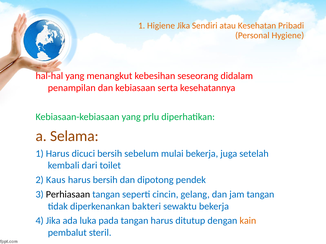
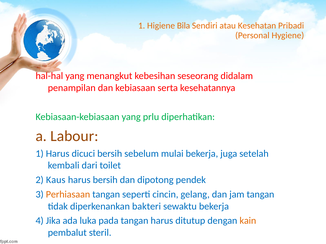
Higiene Jika: Jika -> Bila
Selama: Selama -> Labour
Perhiasaan colour: black -> orange
